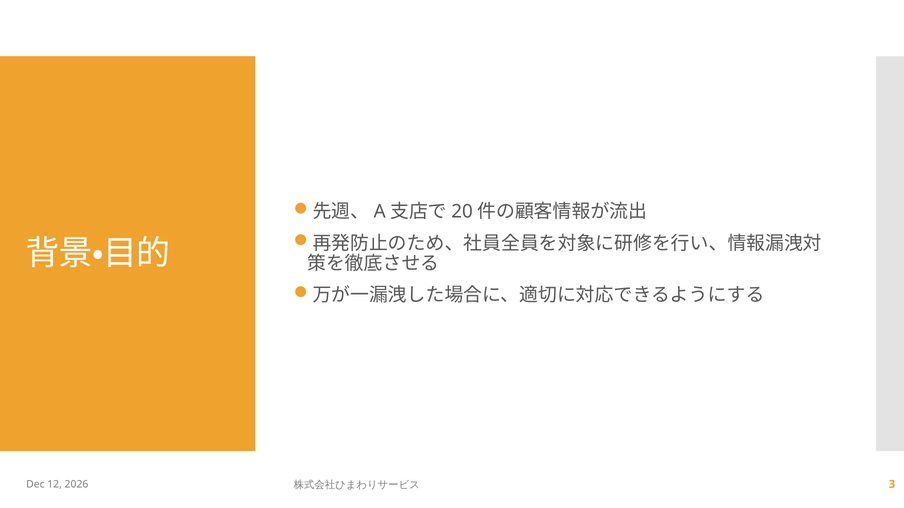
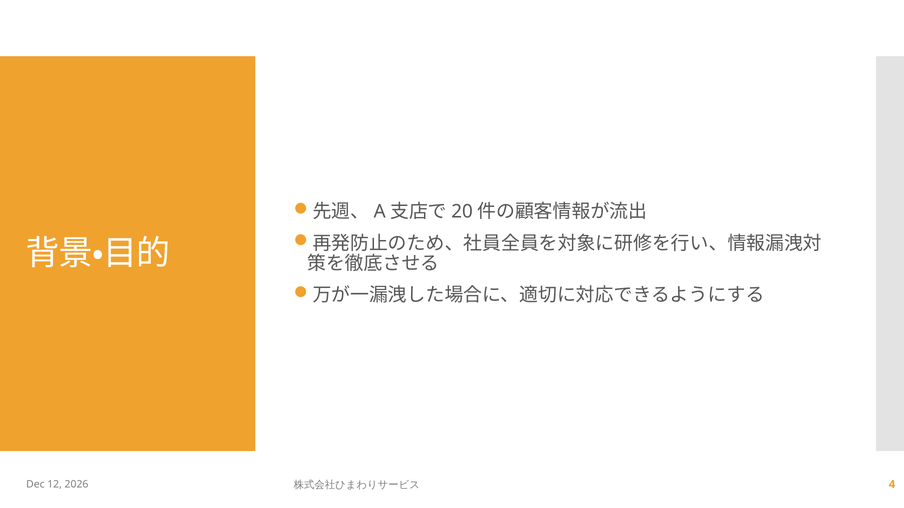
3: 3 -> 4
